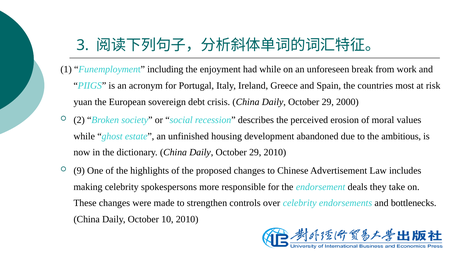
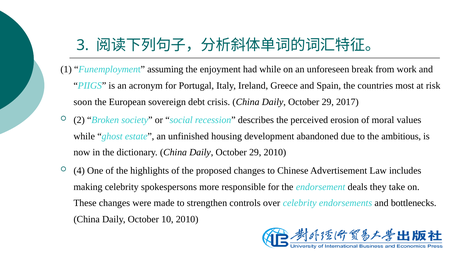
including: including -> assuming
yuan: yuan -> soon
2000: 2000 -> 2017
9: 9 -> 4
